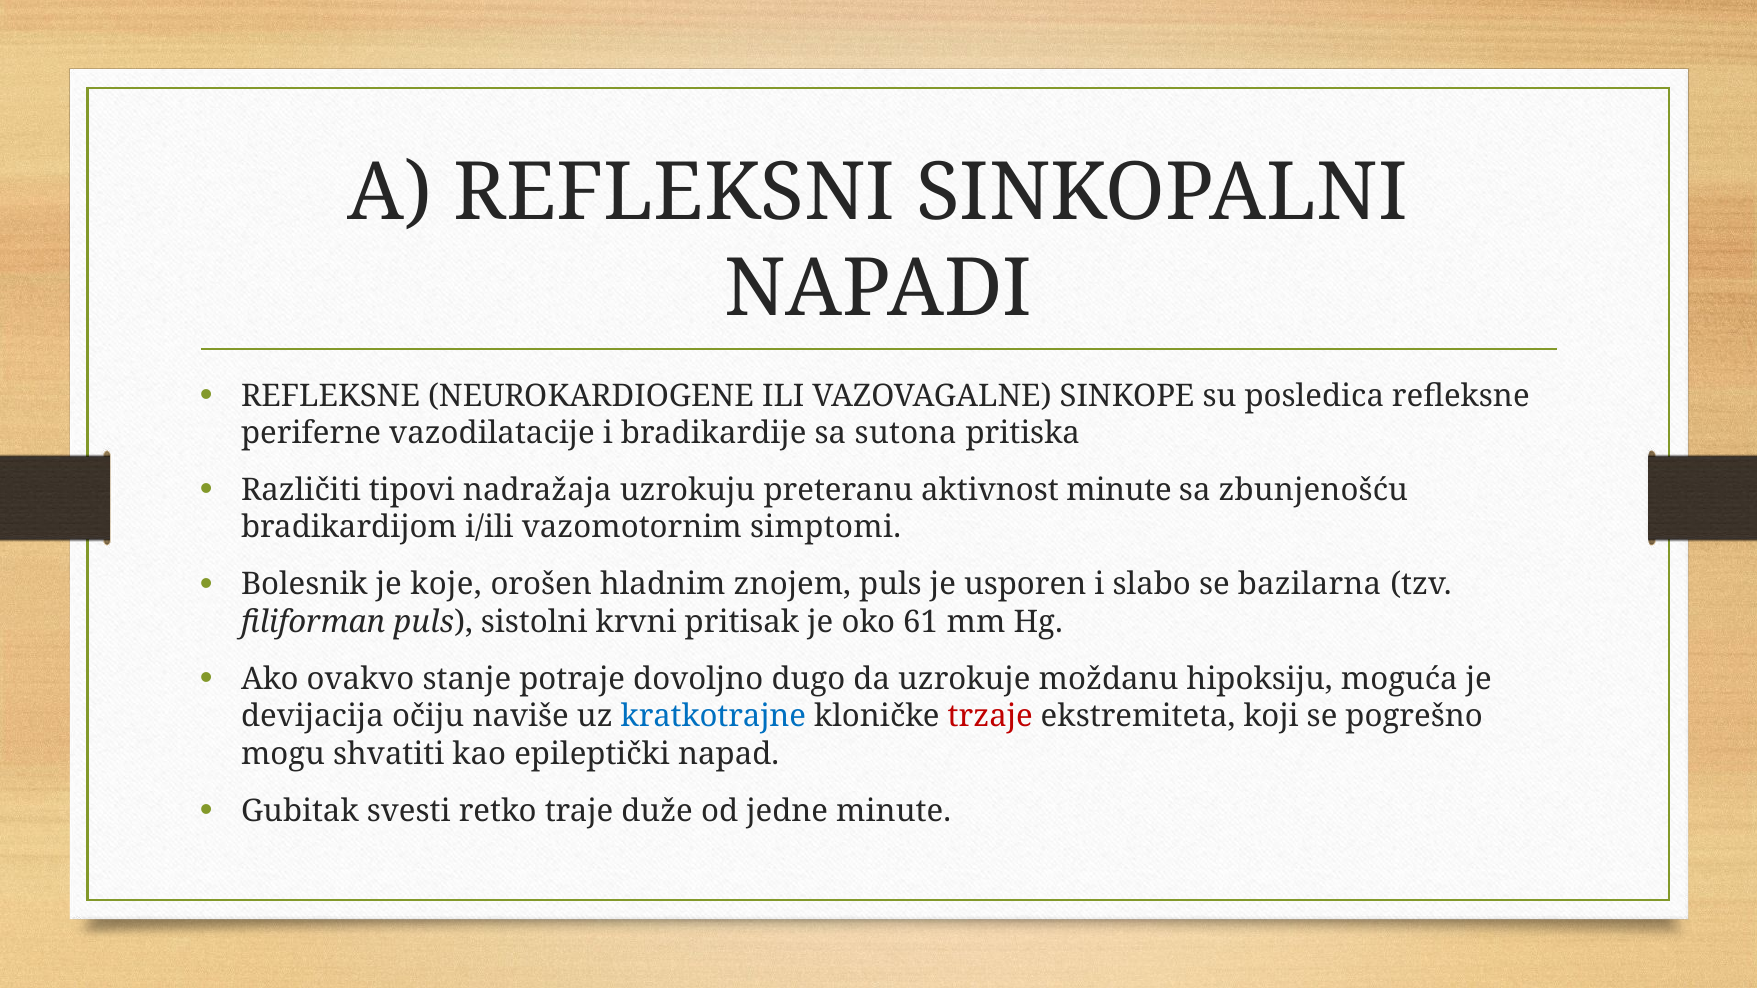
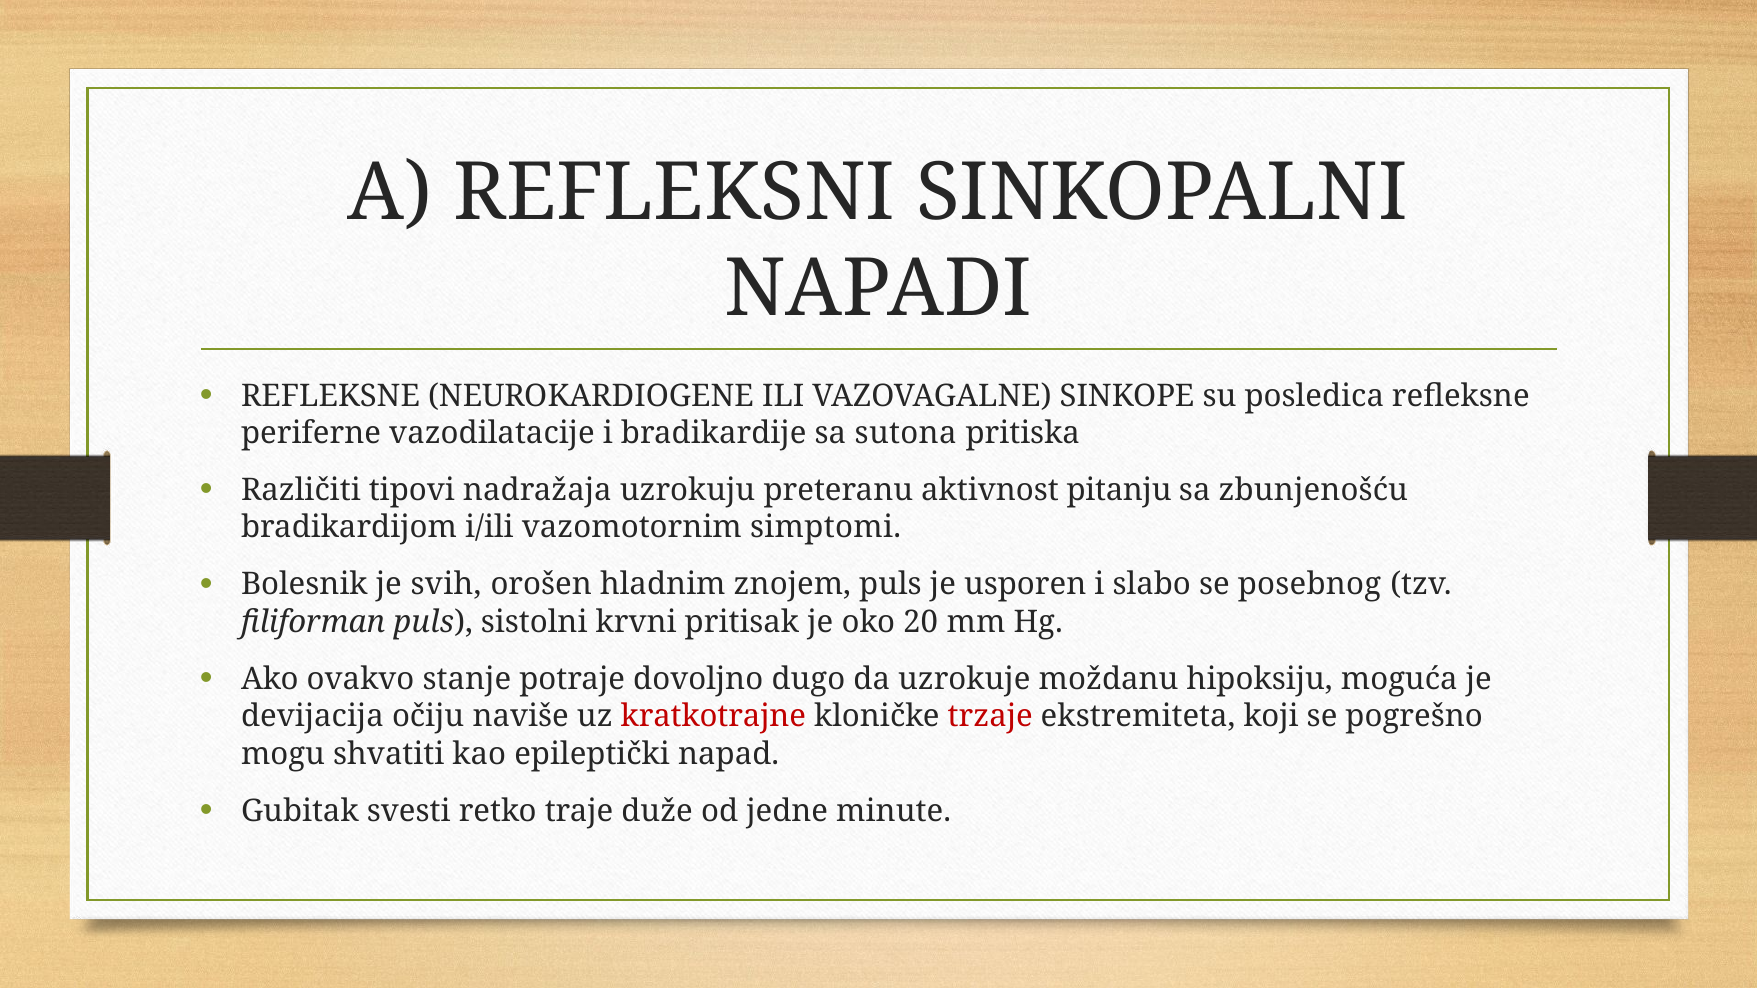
aktivnost minute: minute -> pitanju
koje: koje -> svih
bazilarna: bazilarna -> posebnog
61: 61 -> 20
kratkotrajne colour: blue -> red
